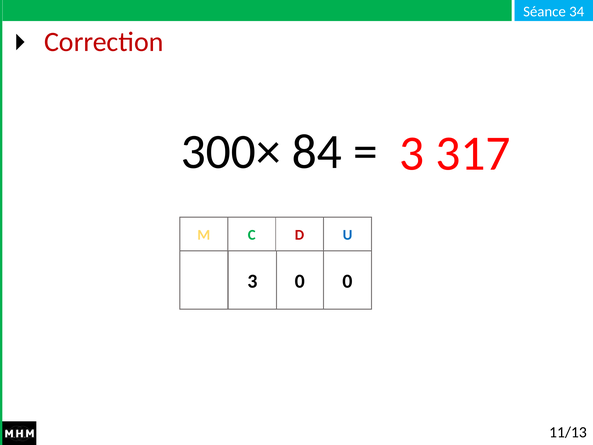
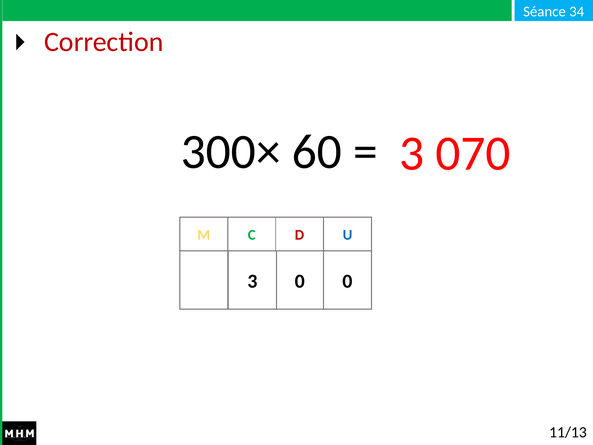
84: 84 -> 60
317: 317 -> 070
